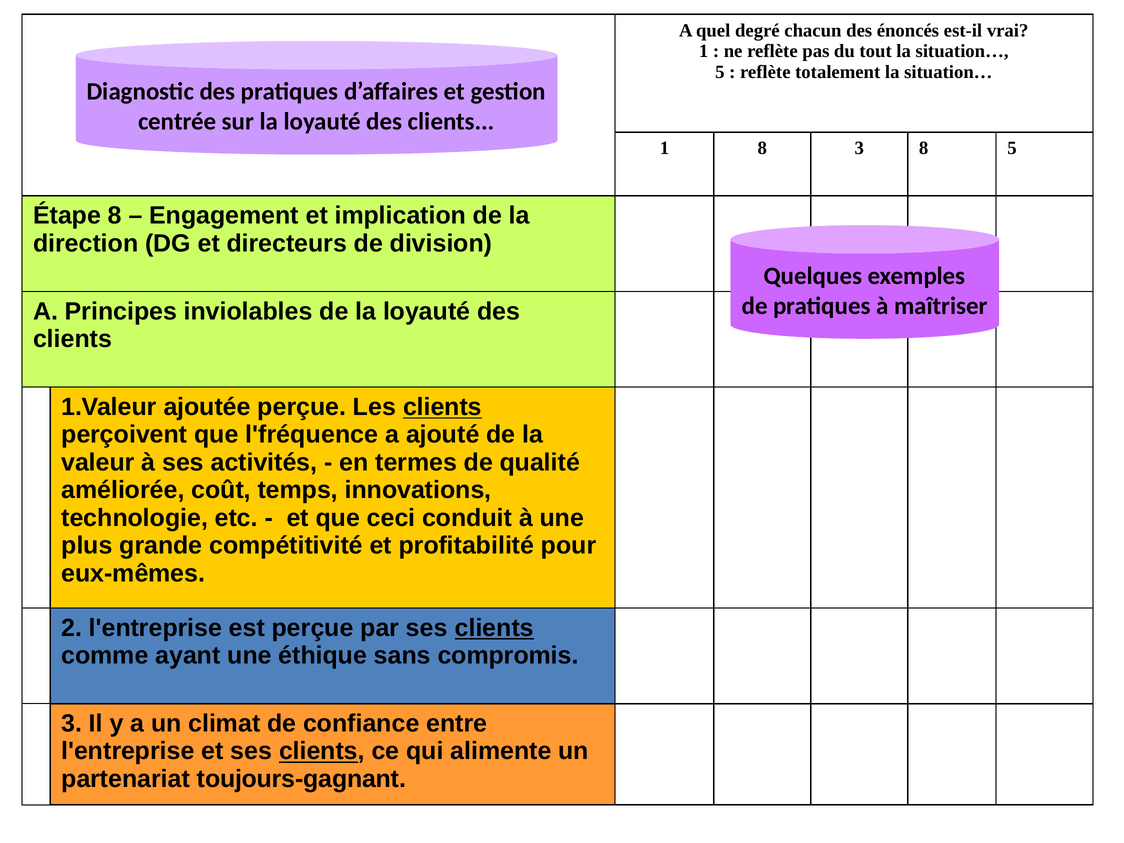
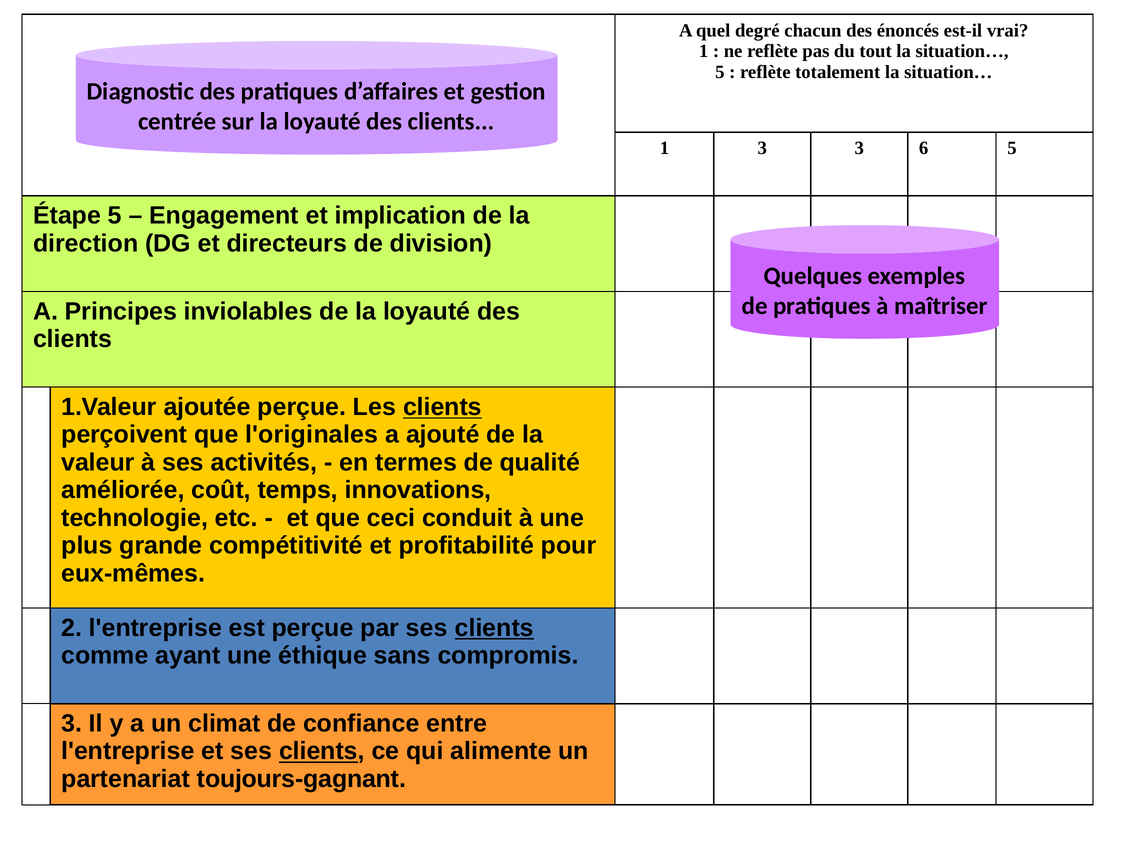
1 8: 8 -> 3
3 8: 8 -> 6
Étape 8: 8 -> 5
l'fréquence: l'fréquence -> l'originales
